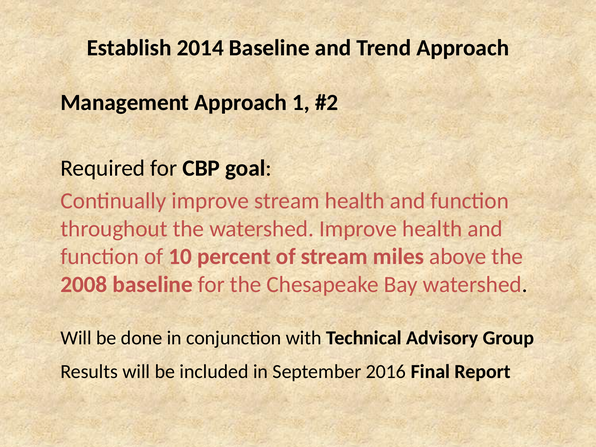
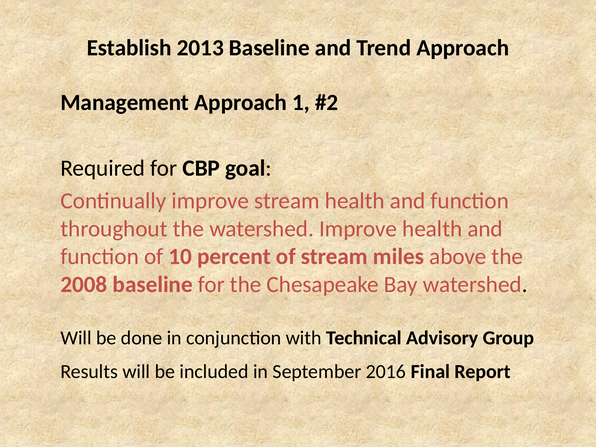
2014: 2014 -> 2013
